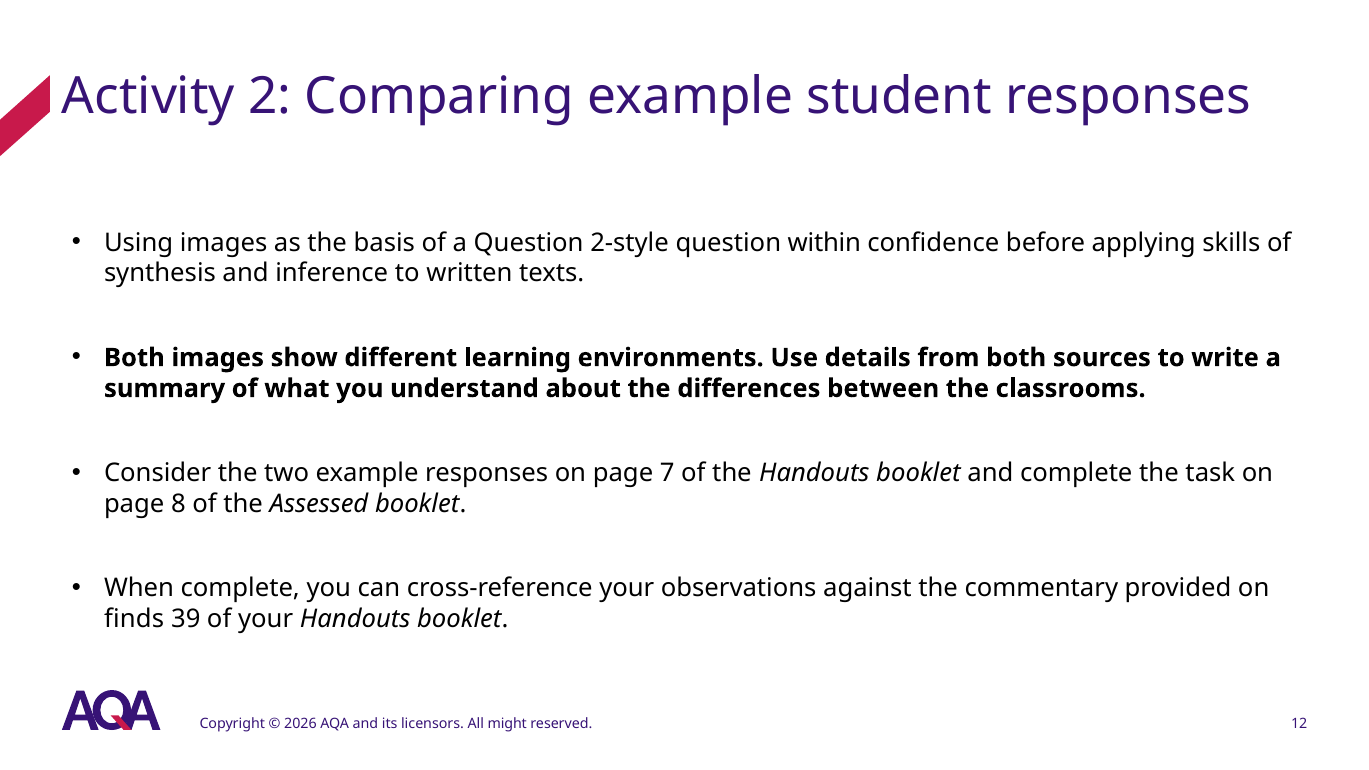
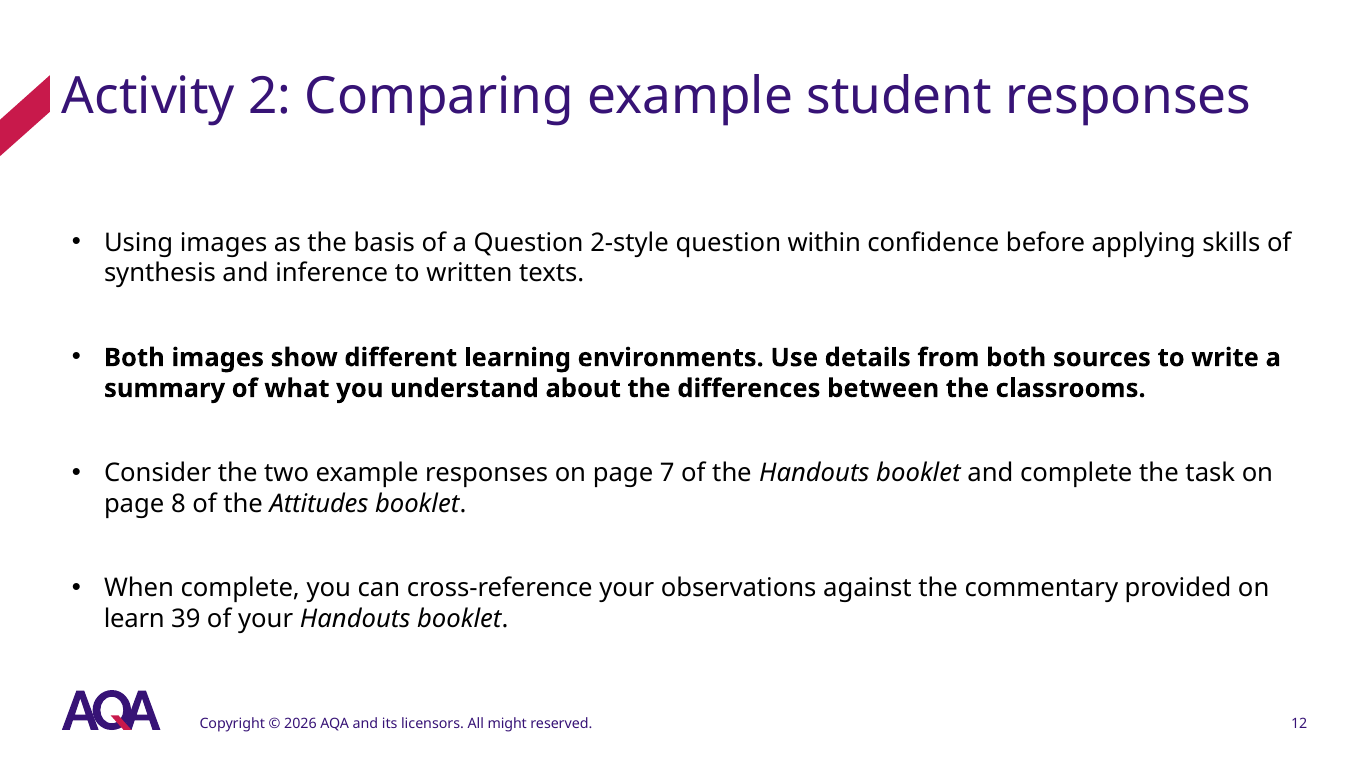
Assessed: Assessed -> Attitudes
finds: finds -> learn
